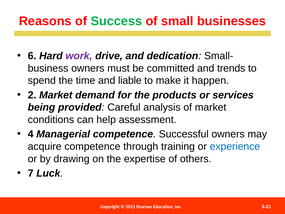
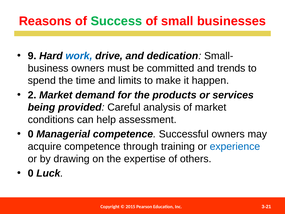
6: 6 -> 9
work colour: purple -> blue
liable: liable -> limits
4 at (31, 134): 4 -> 0
7 at (31, 173): 7 -> 0
